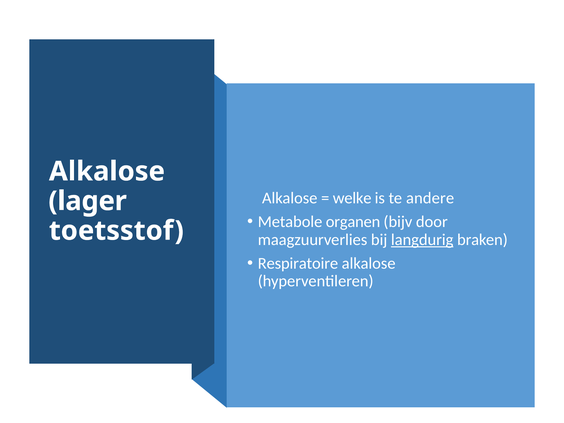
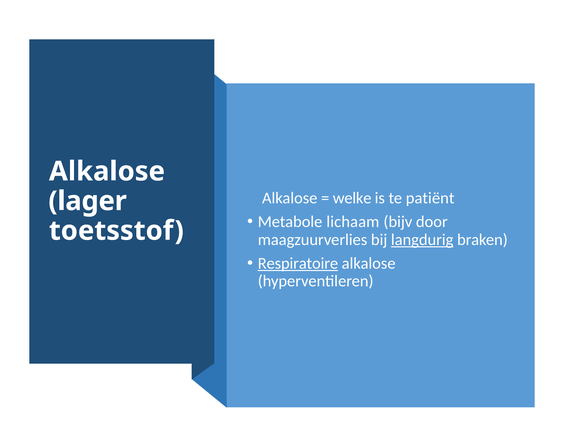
andere: andere -> patiënt
organen: organen -> lichaam
Respiratoire underline: none -> present
